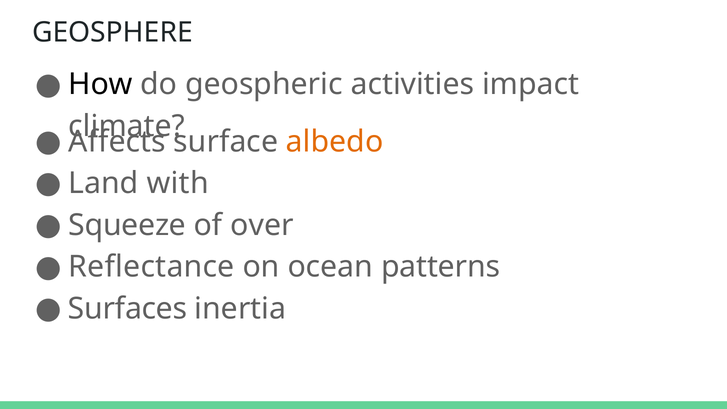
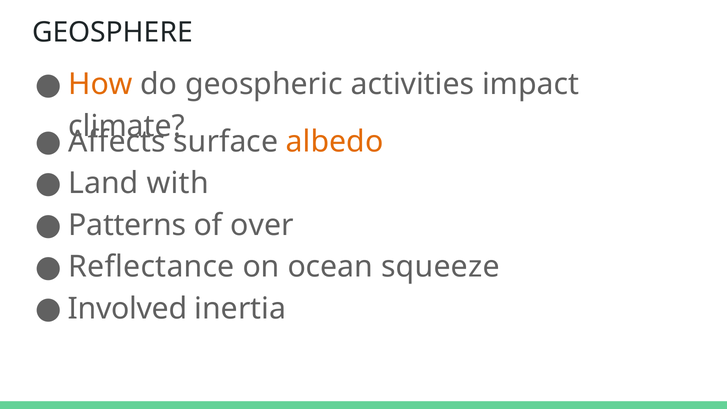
How colour: black -> orange
Squeeze: Squeeze -> Patterns
patterns: patterns -> squeeze
Surfaces: Surfaces -> Involved
